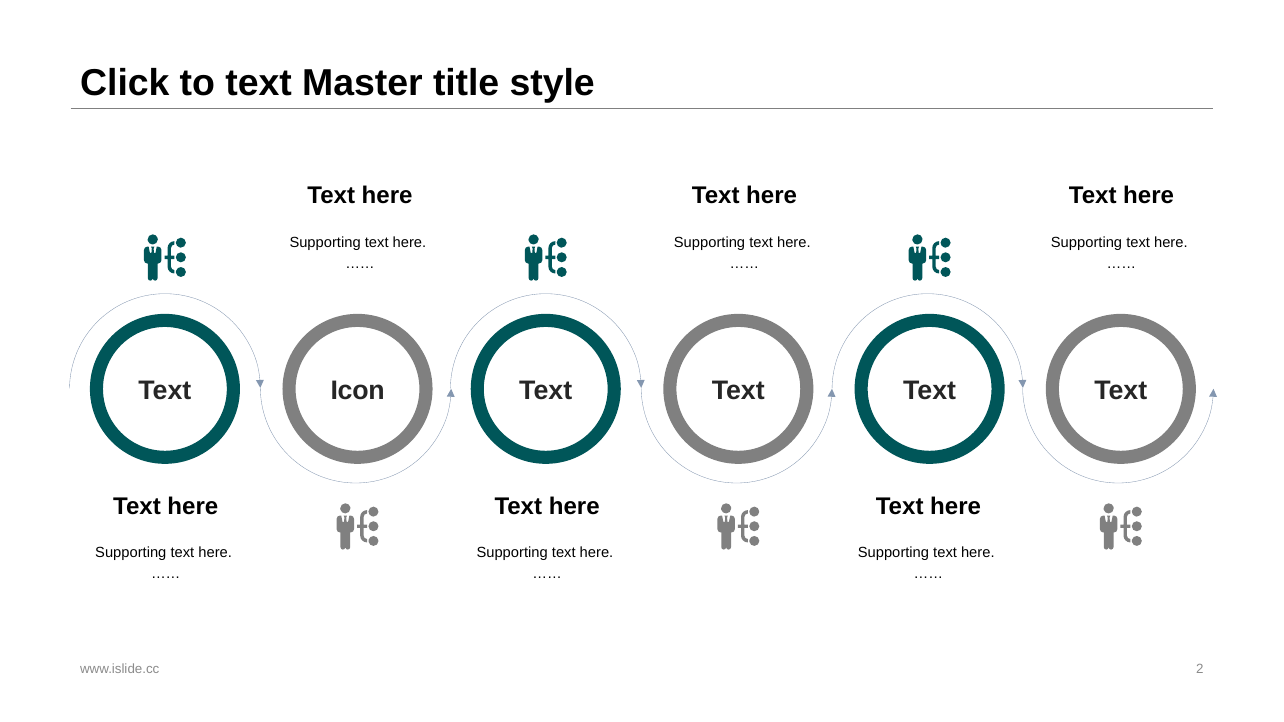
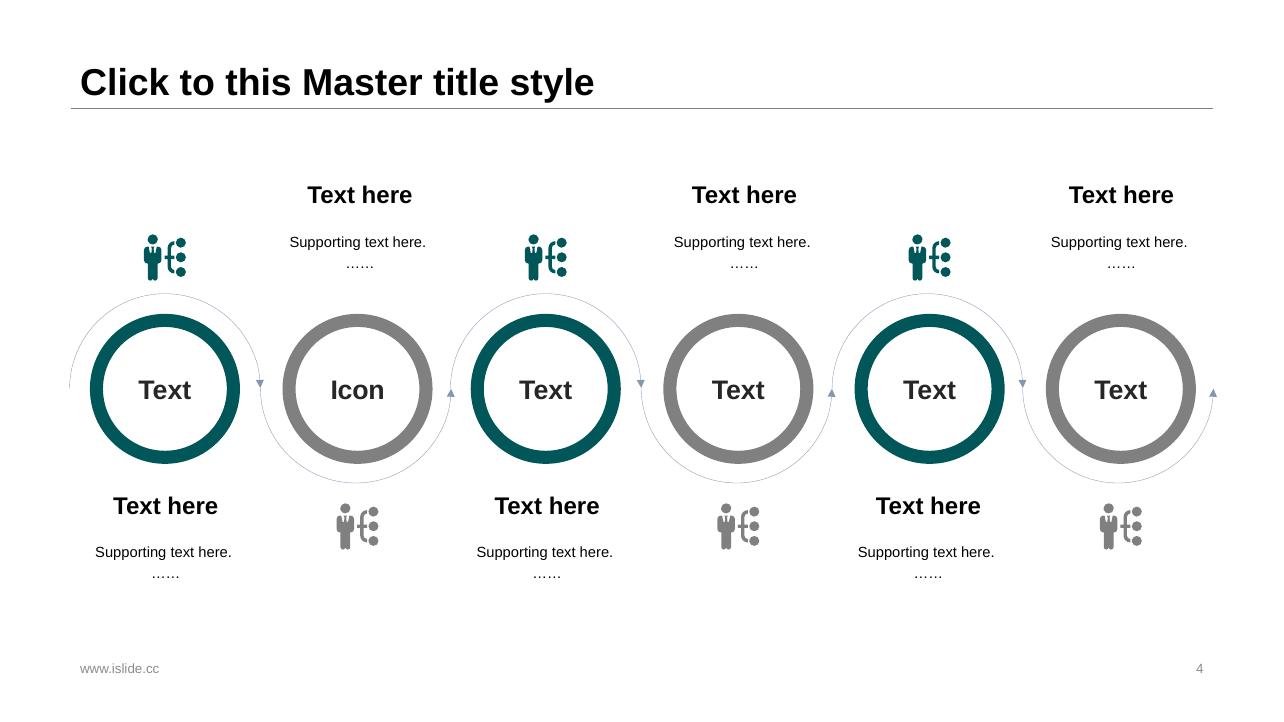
to text: text -> this
2: 2 -> 4
